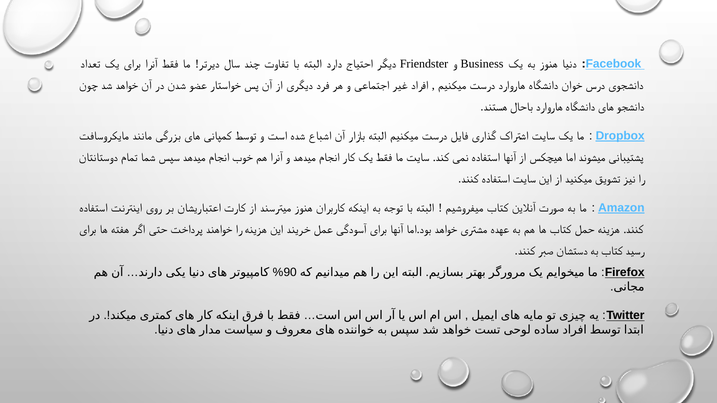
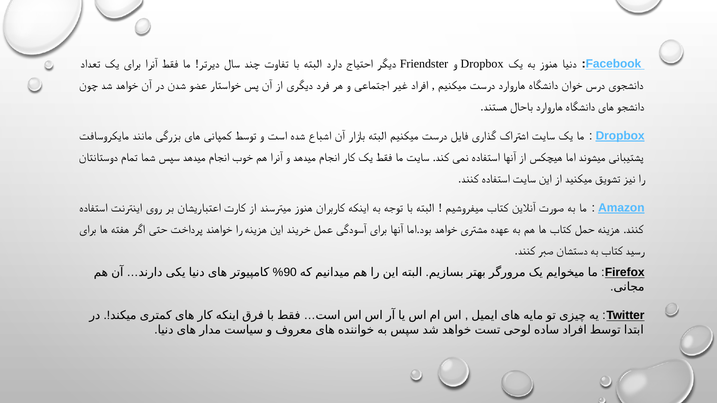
Business at (482, 64): Business -> Dropbox
